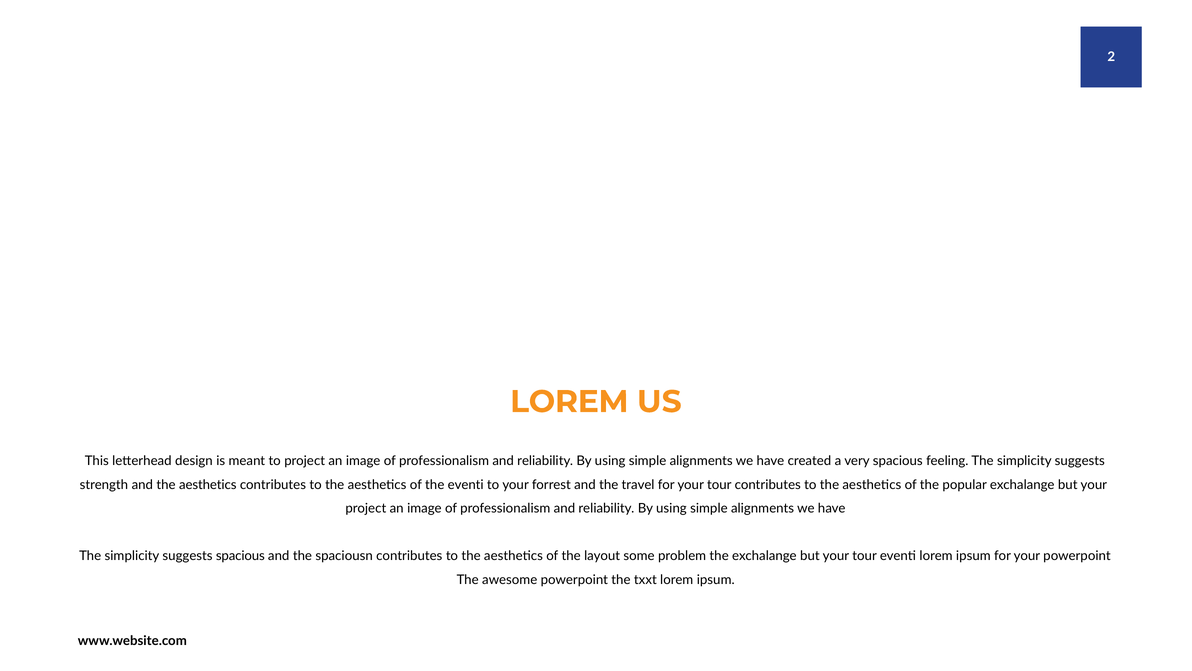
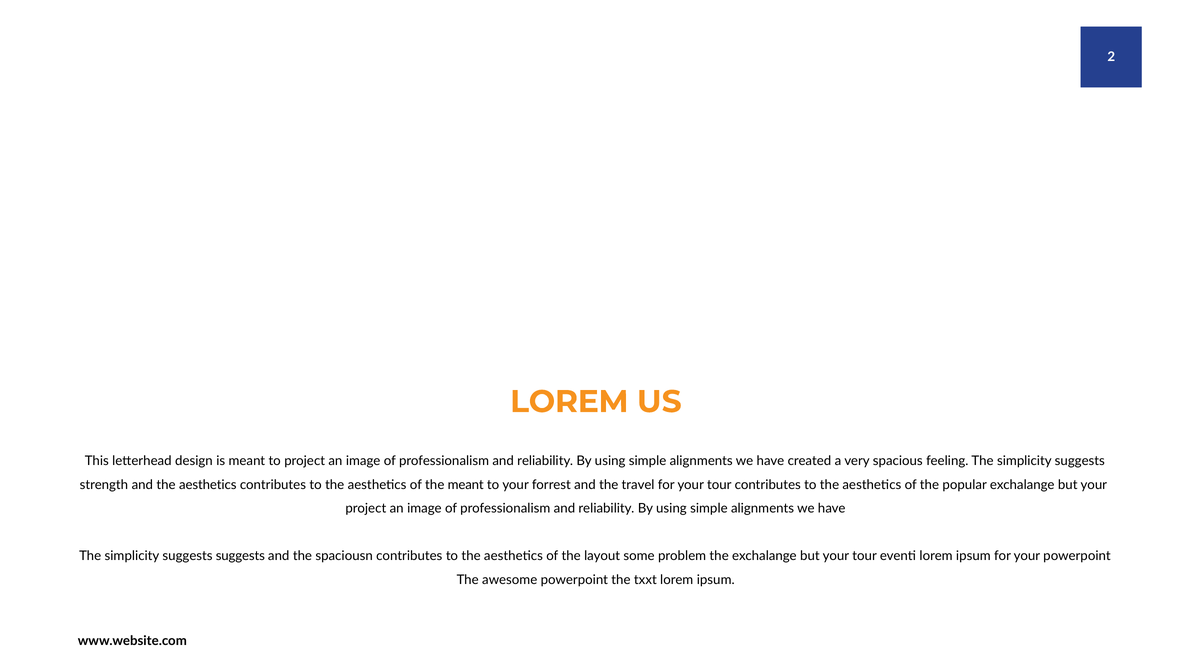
the eventi: eventi -> meant
suggests spacious: spacious -> suggests
